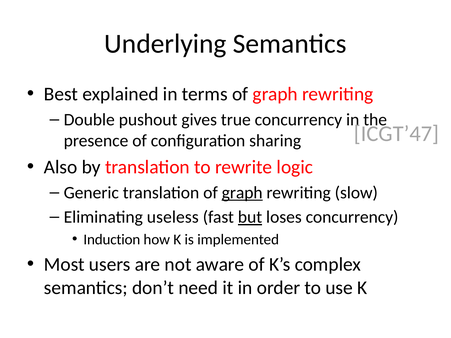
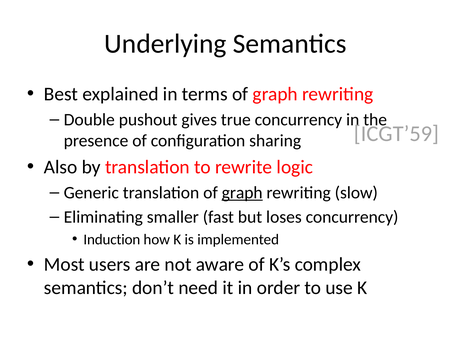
ICGT’47: ICGT’47 -> ICGT’59
useless: useless -> smaller
but underline: present -> none
